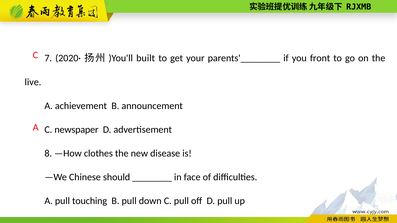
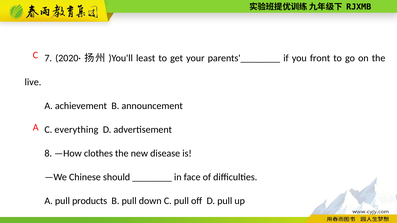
built: built -> least
newspaper: newspaper -> everything
touching: touching -> products
